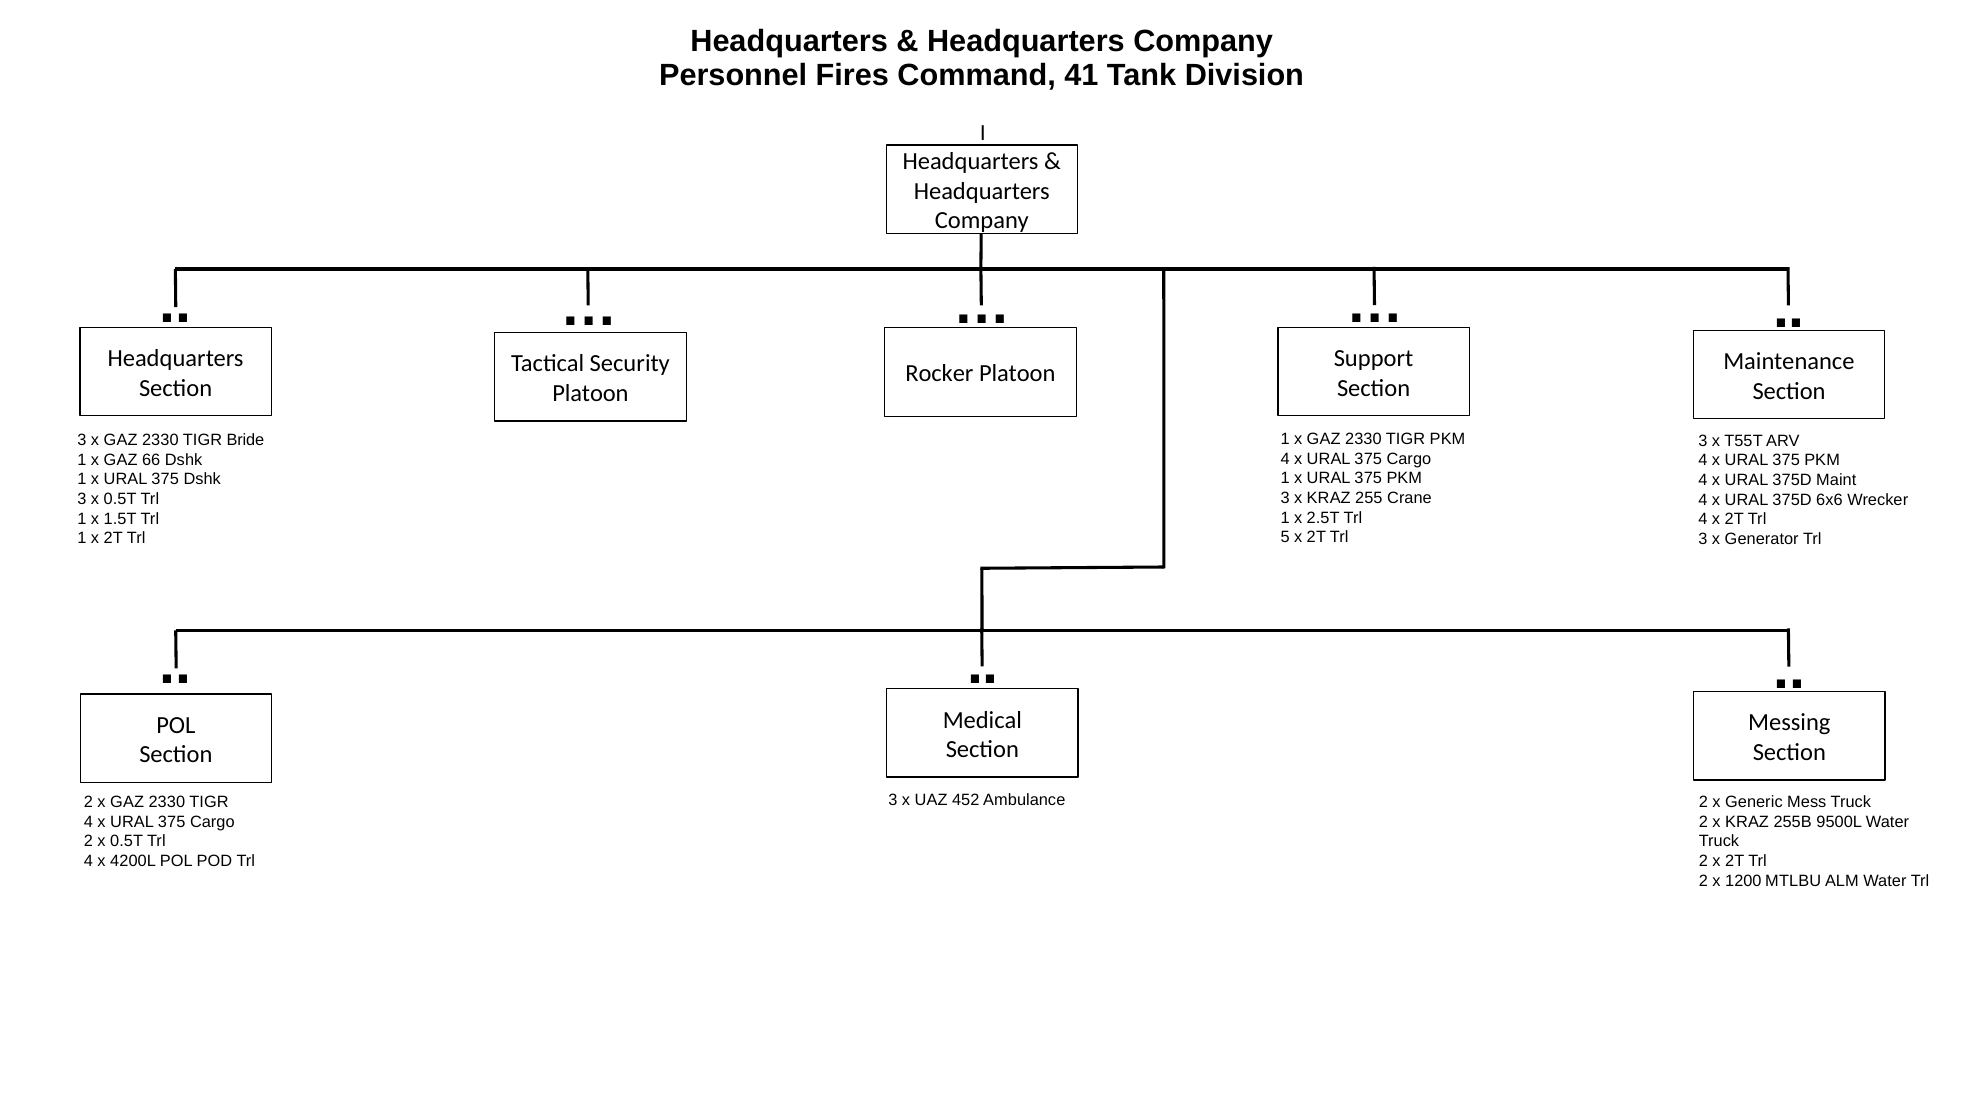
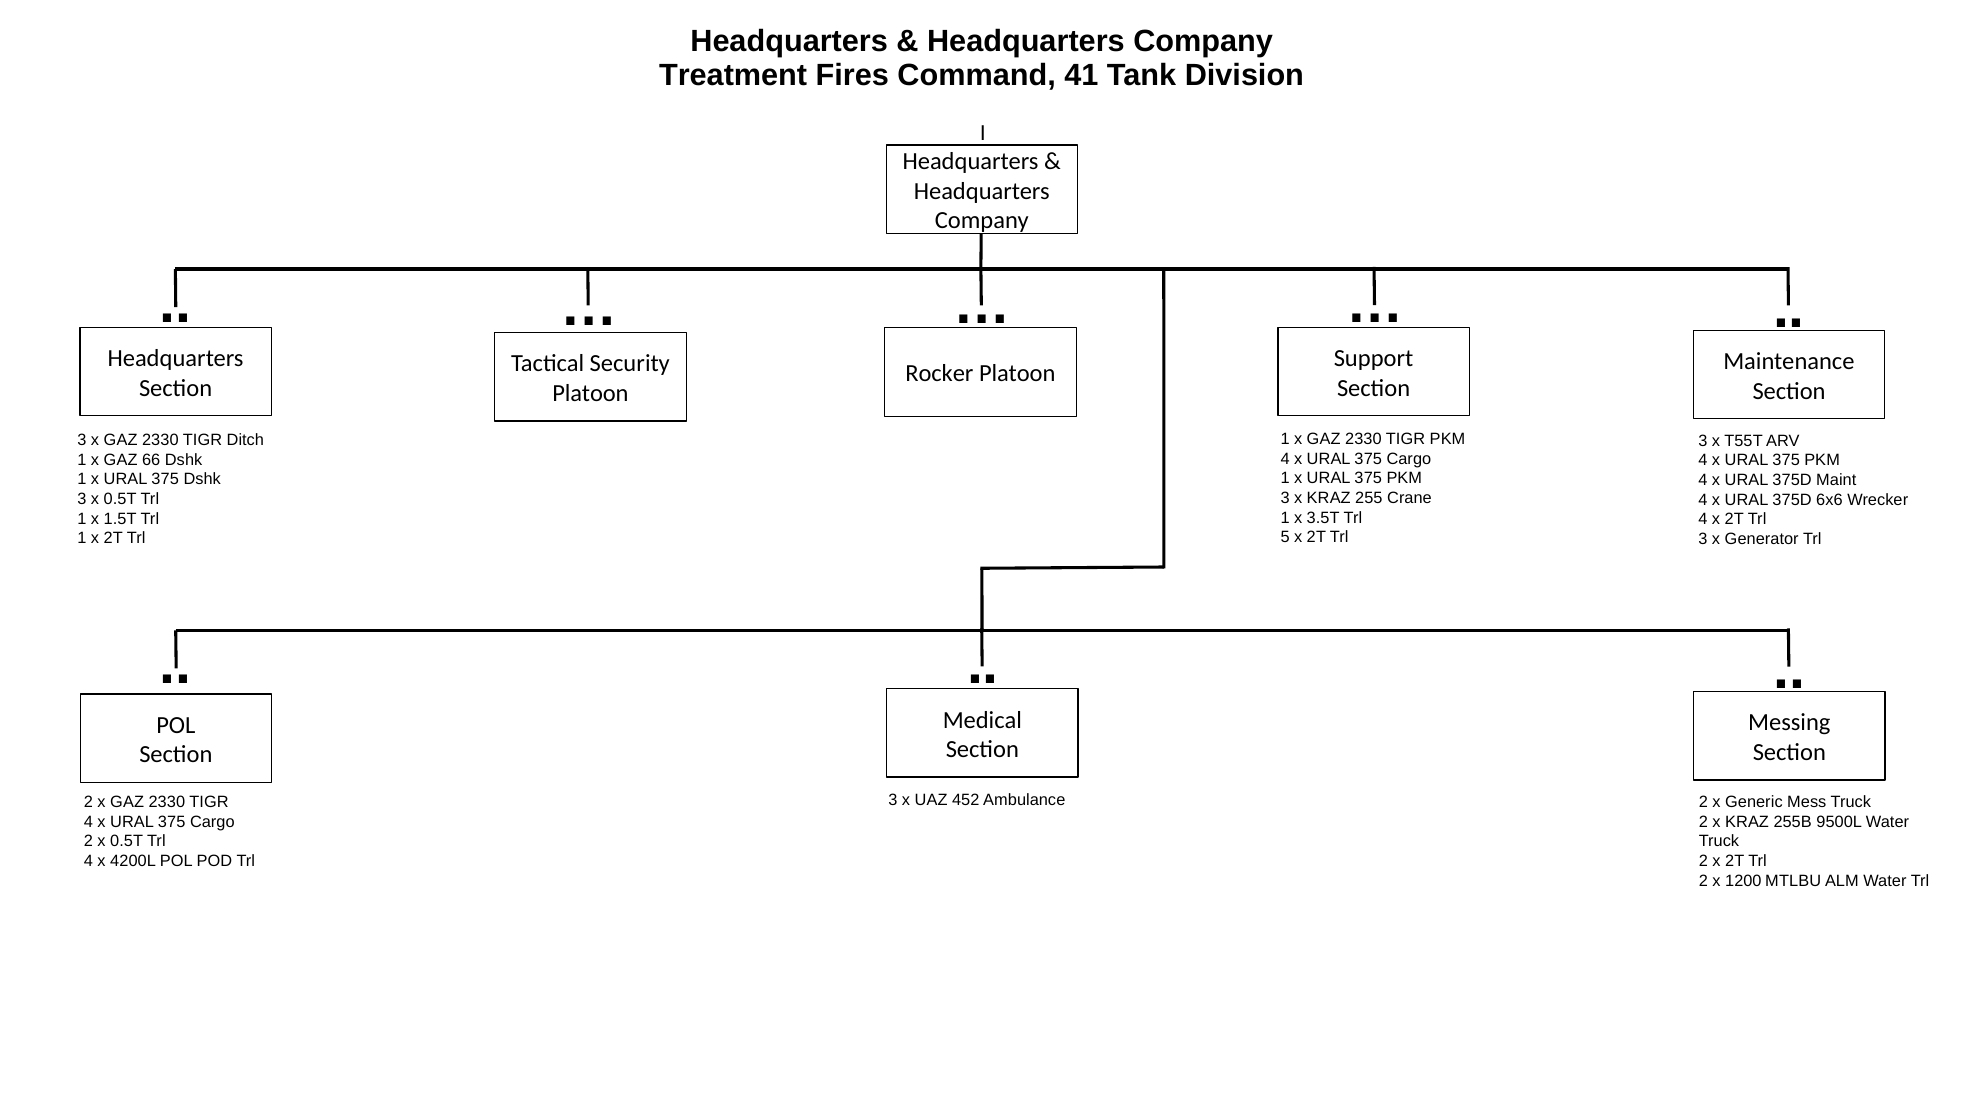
Personnel: Personnel -> Treatment
Bride: Bride -> Ditch
2.5T: 2.5T -> 3.5T
